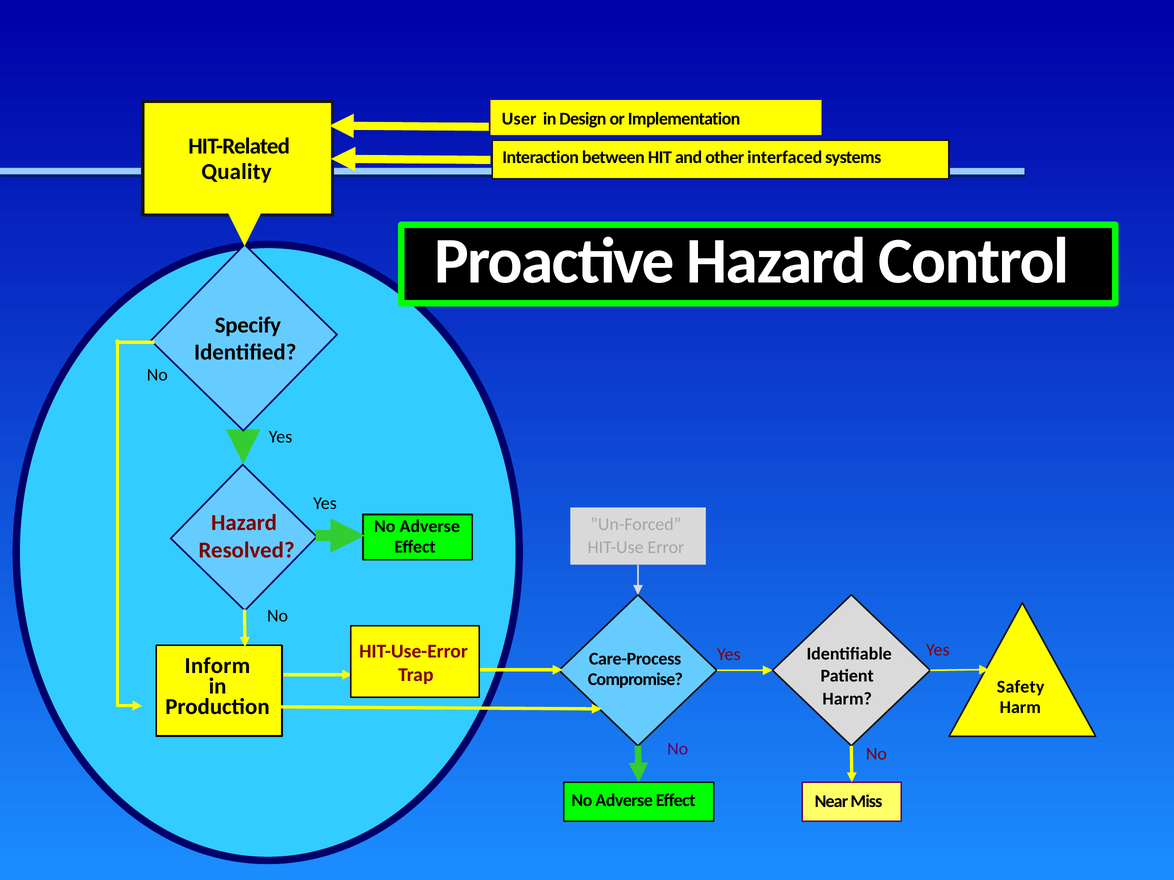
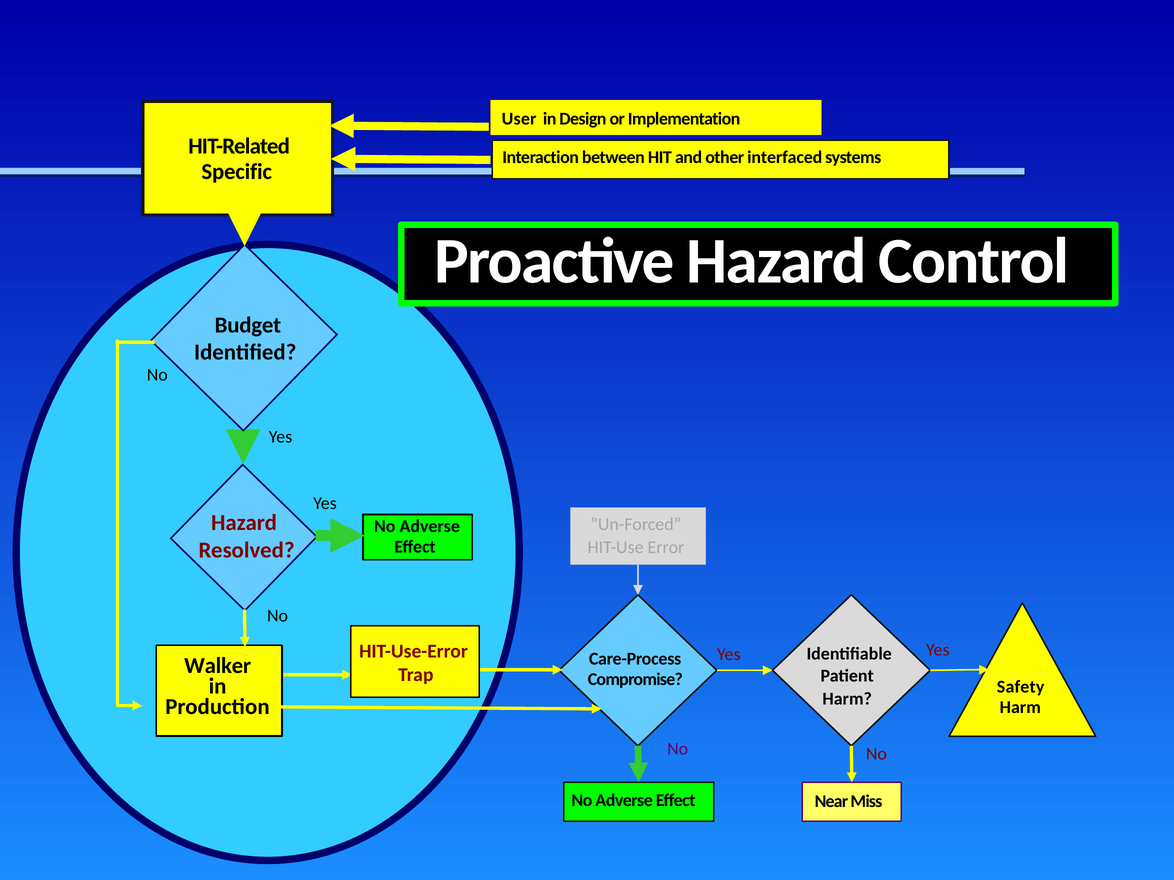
Quality: Quality -> Specific
Specify: Specify -> Budget
Inform: Inform -> Walker
